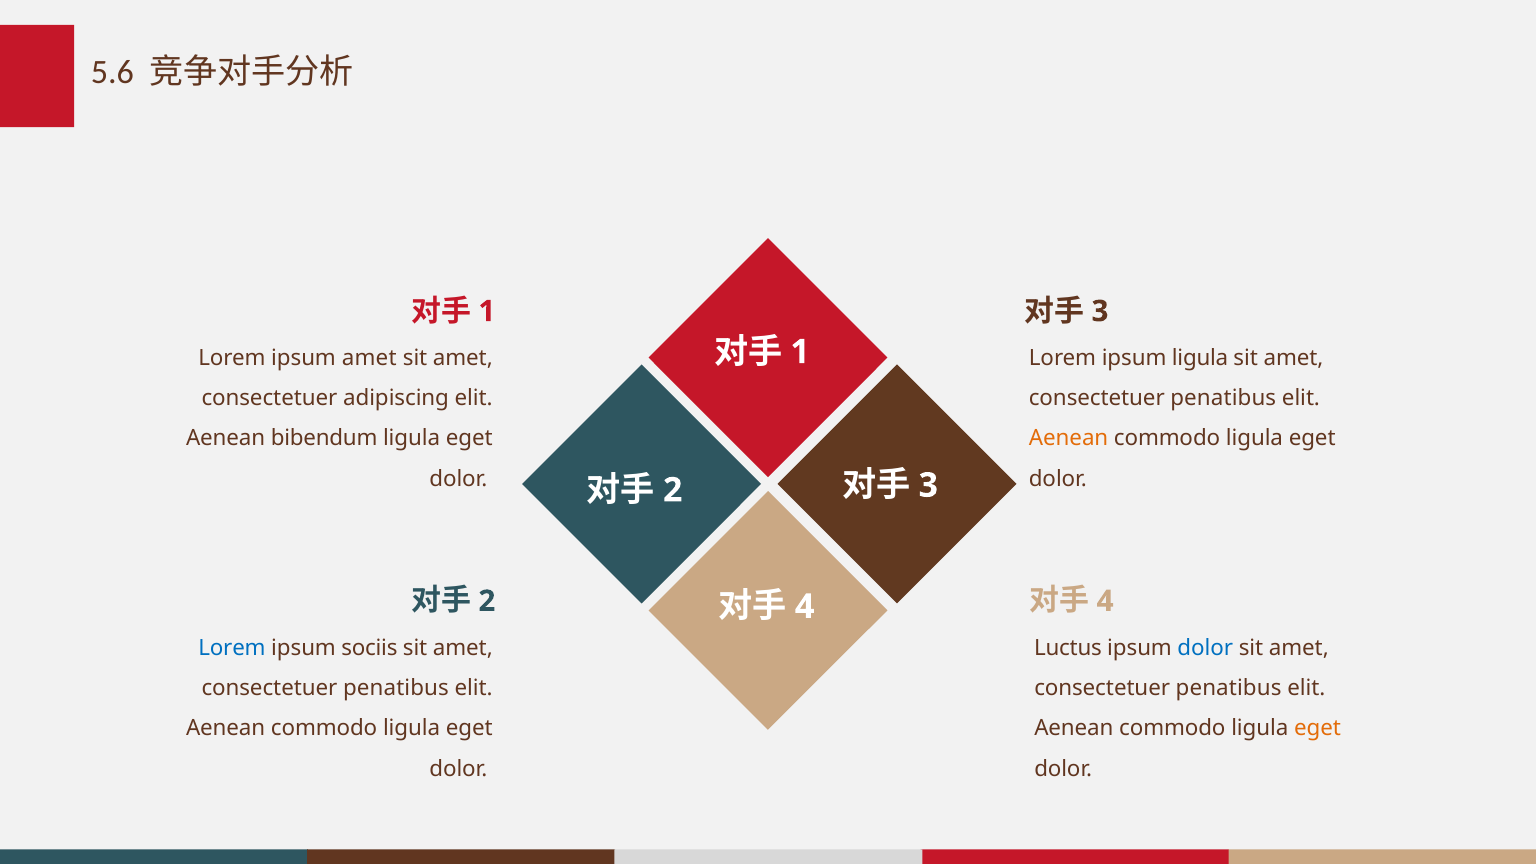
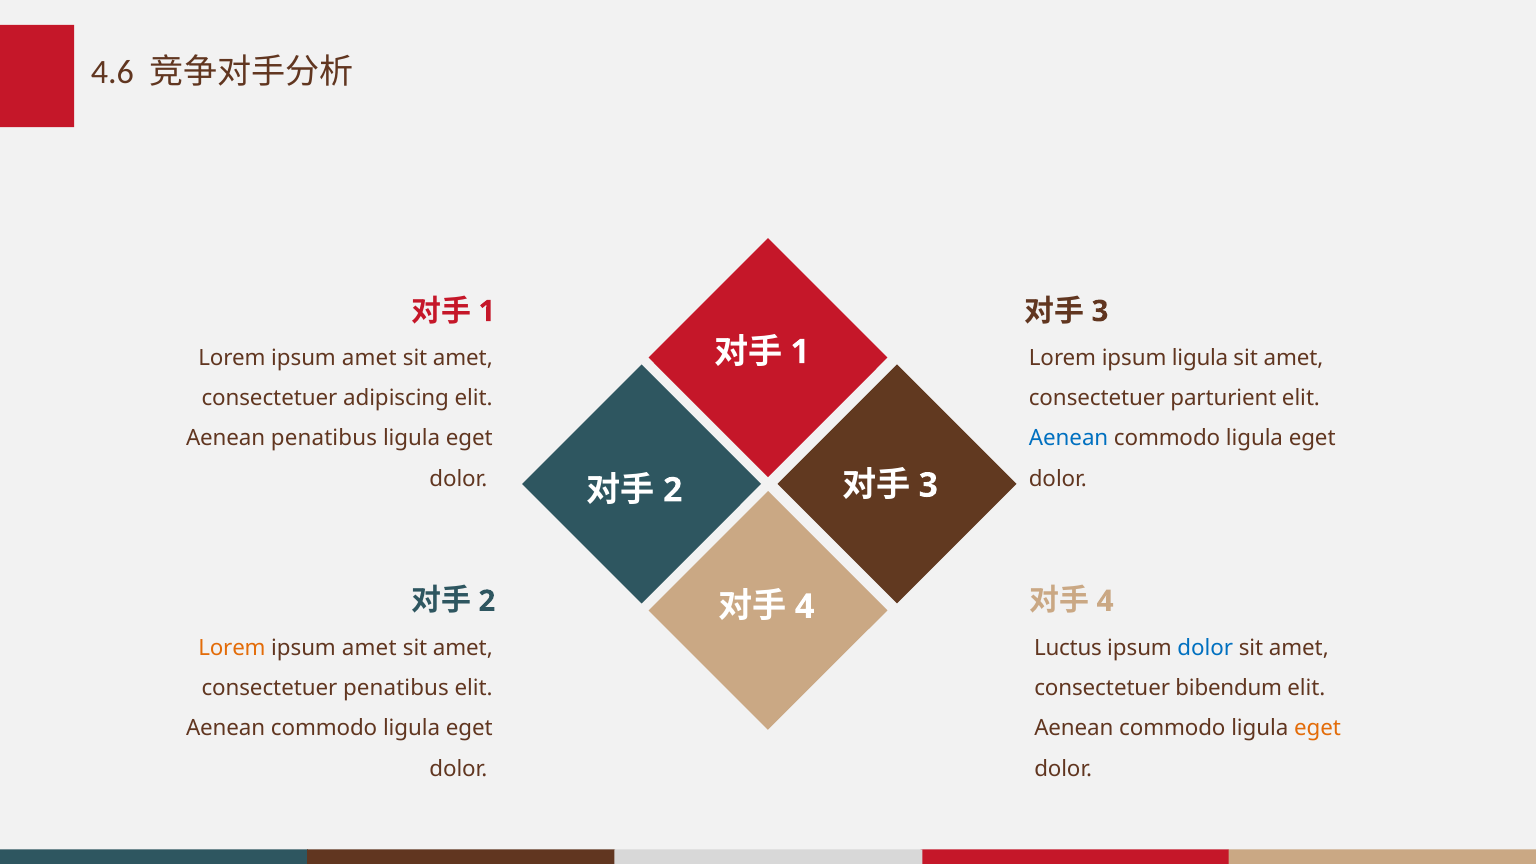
5.6: 5.6 -> 4.6
penatibus at (1223, 398): penatibus -> parturient
Aenean bibendum: bibendum -> penatibus
Aenean at (1069, 439) colour: orange -> blue
Lorem at (232, 648) colour: blue -> orange
sociis at (369, 648): sociis -> amet
penatibus at (1229, 688): penatibus -> bibendum
